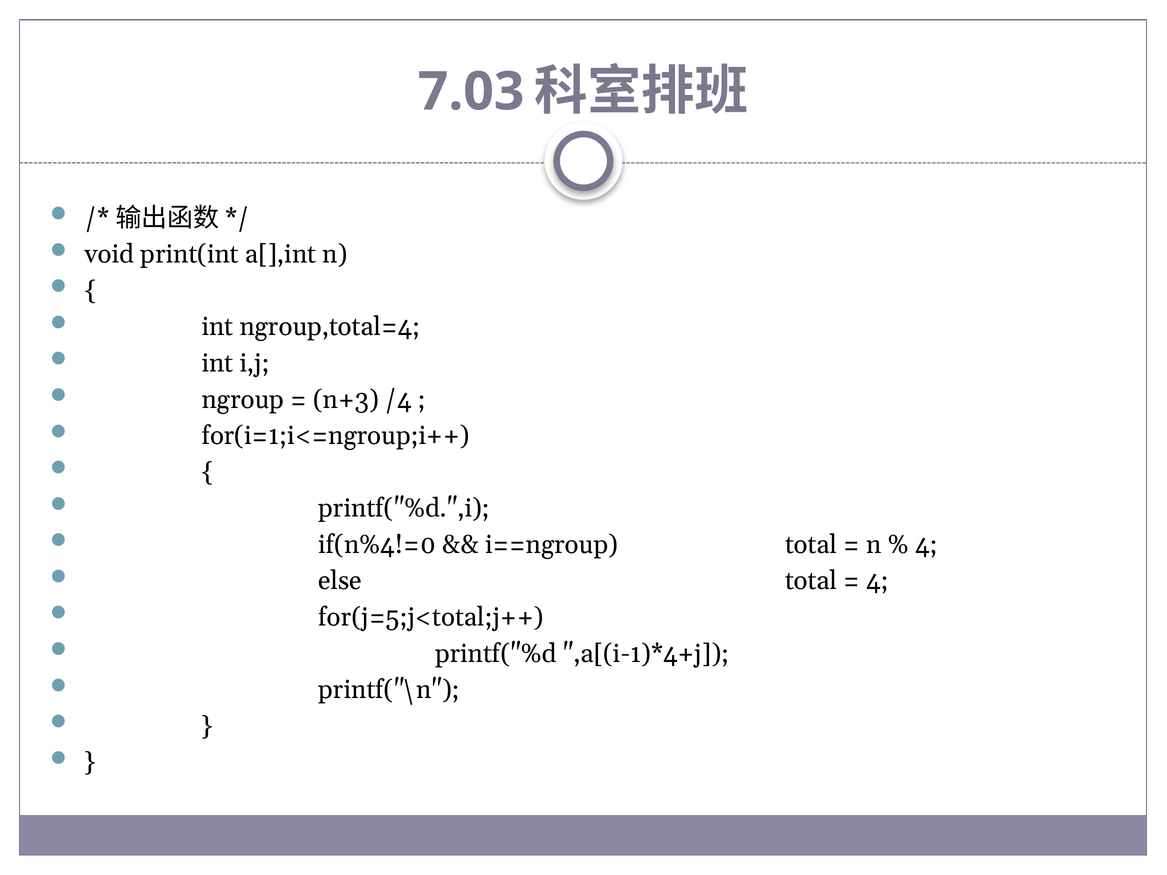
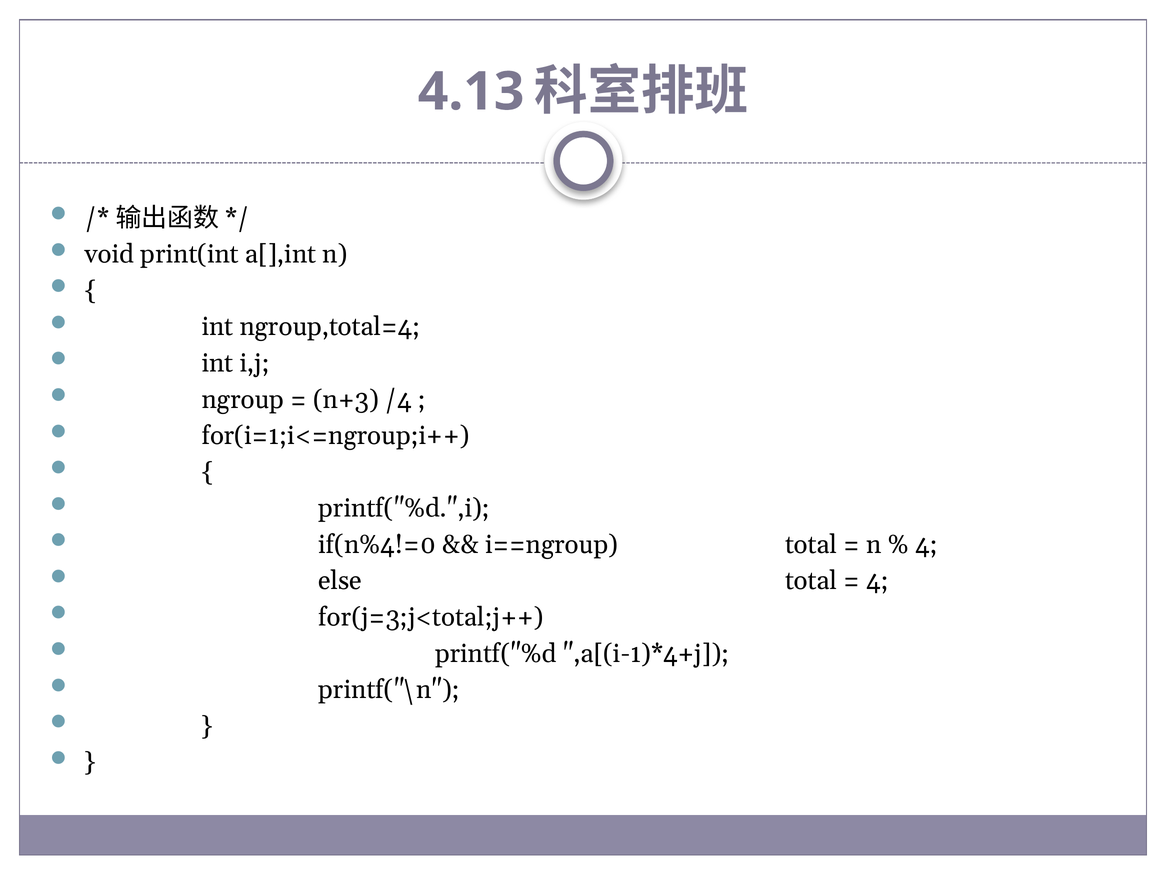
7.03: 7.03 -> 4.13
for(j=5;j<total;j++: for(j=5;j<total;j++ -> for(j=3;j<total;j++
